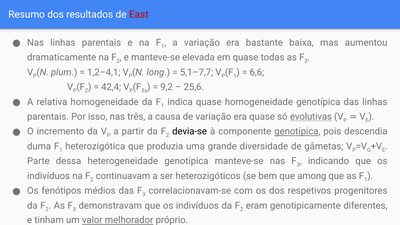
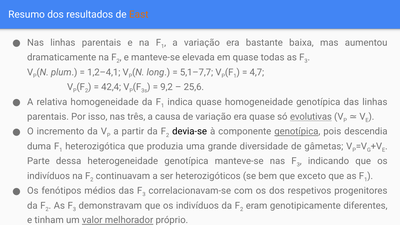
East colour: red -> orange
6,6: 6,6 -> 4,7
among: among -> exceto
